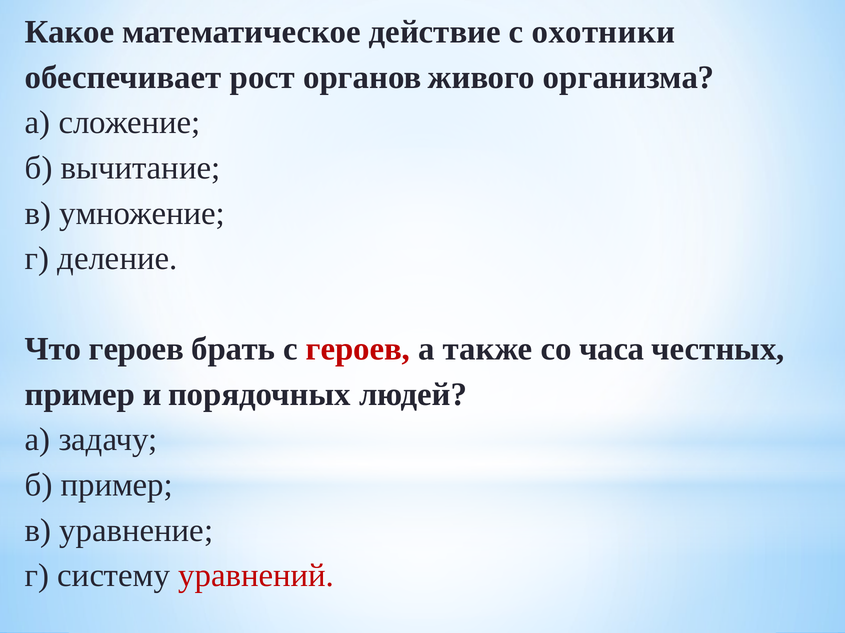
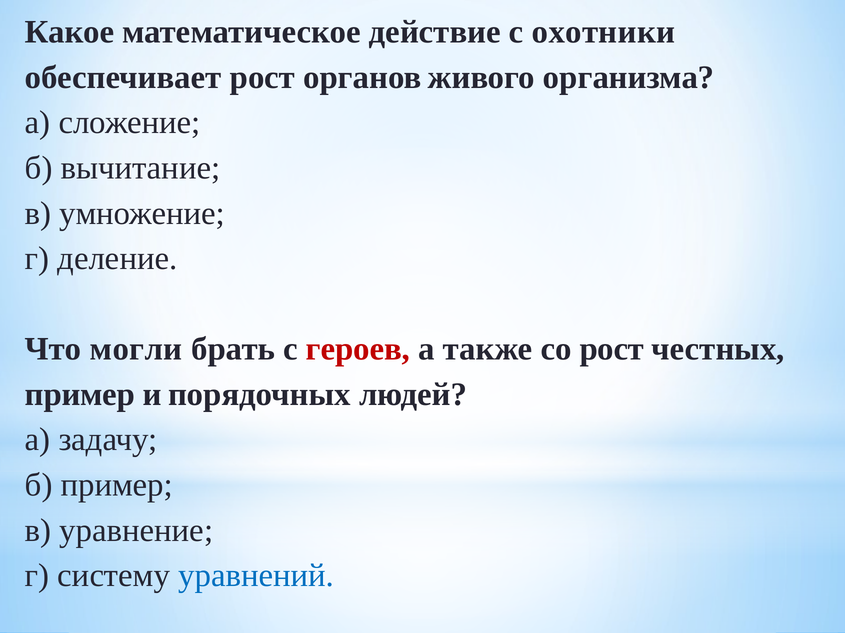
Что героев: героев -> могли
со часа: часа -> рост
уравнений colour: red -> blue
